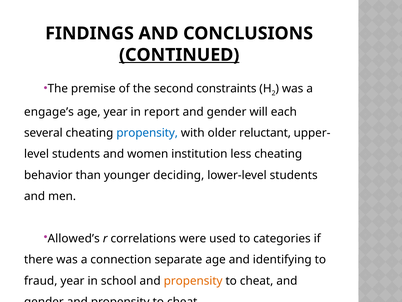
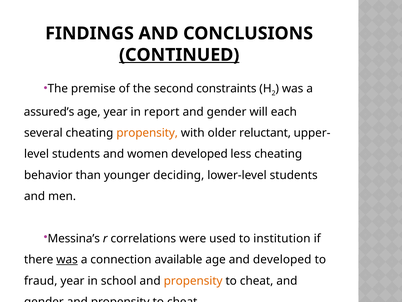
engage’s: engage’s -> assured’s
propensity at (147, 133) colour: blue -> orange
women institution: institution -> developed
Allowed’s: Allowed’s -> Messina’s
categories: categories -> institution
was at (67, 259) underline: none -> present
separate: separate -> available
and identifying: identifying -> developed
